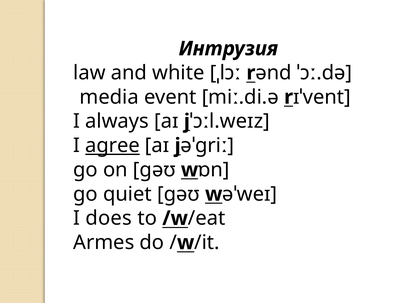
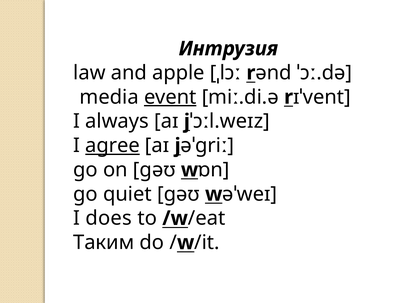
white: white -> apple
event underline: none -> present
Armes: Armes -> Таким
